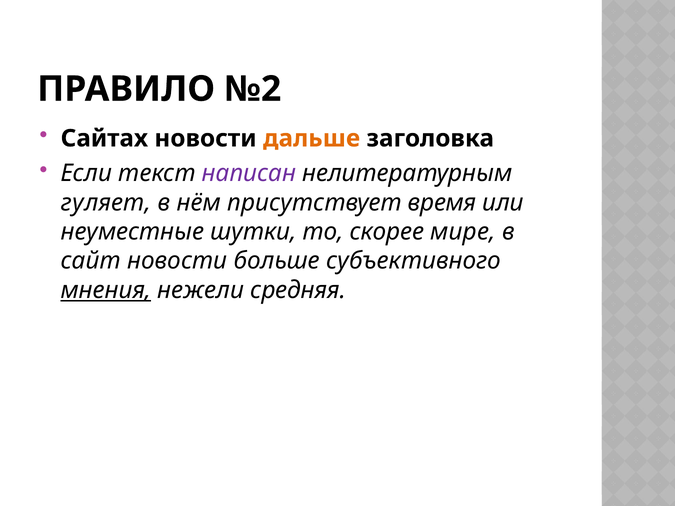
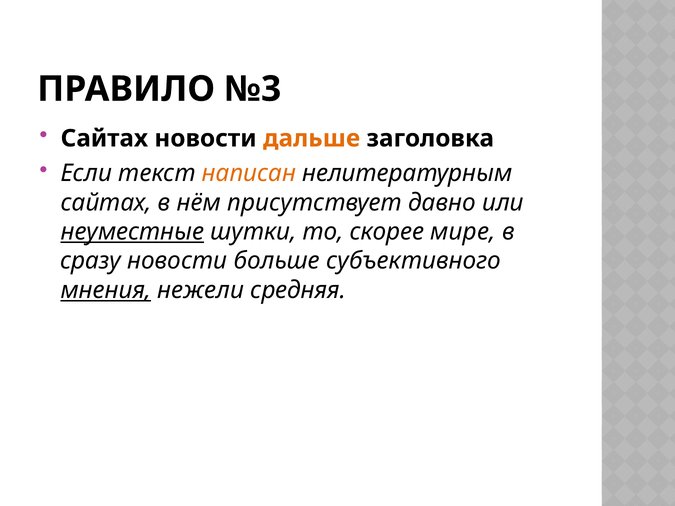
№2: №2 -> №3
написан colour: purple -> orange
гуляет at (106, 203): гуляет -> сайтах
время: время -> давно
неуместные underline: none -> present
сайт: сайт -> сразу
